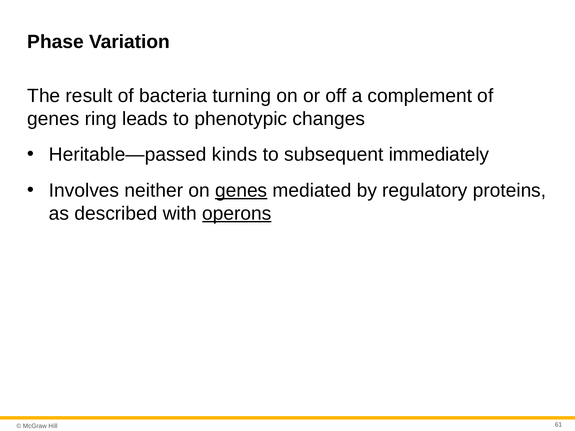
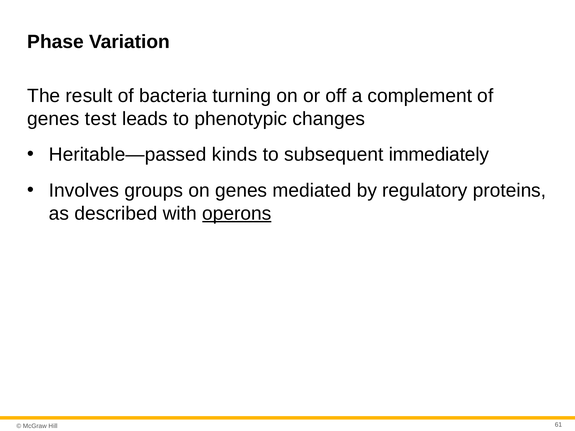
ring: ring -> test
neither: neither -> groups
genes at (241, 191) underline: present -> none
